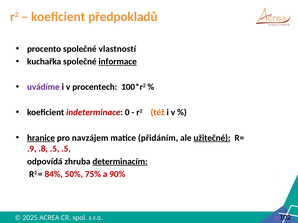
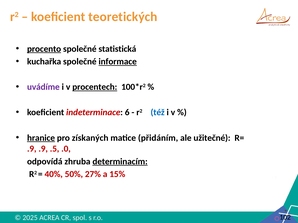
předpokladů: předpokladů -> teoretických
procento underline: none -> present
vlastností: vlastností -> statistická
procentech underline: none -> present
0: 0 -> 6
též colour: orange -> blue
navzájem: navzájem -> získaných
užitečné underline: present -> none
.9 .8: .8 -> .9
.5 .5: .5 -> .0
84%: 84% -> 40%
75%: 75% -> 27%
90%: 90% -> 15%
